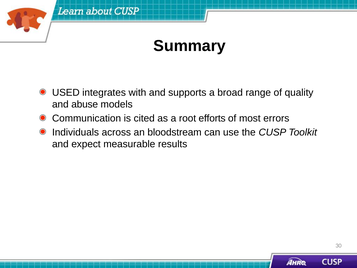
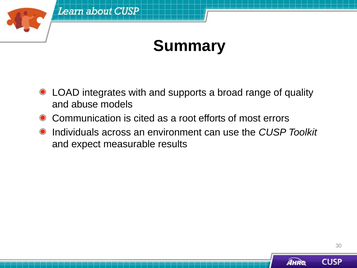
USED: USED -> LOAD
bloodstream: bloodstream -> environment
